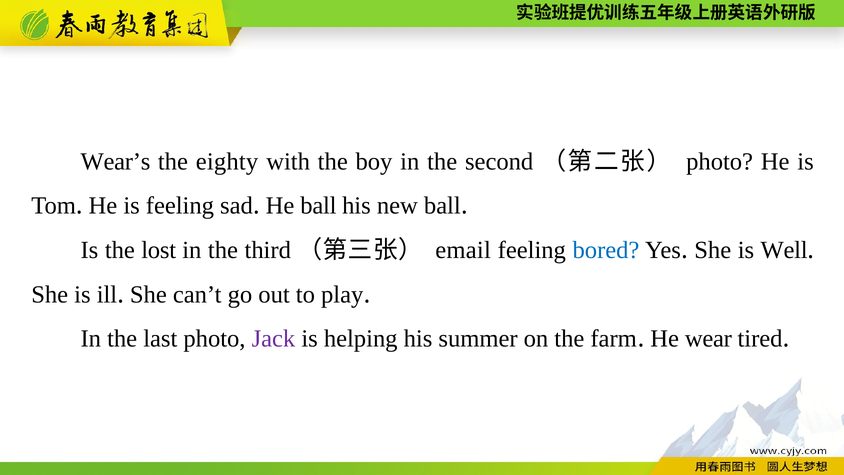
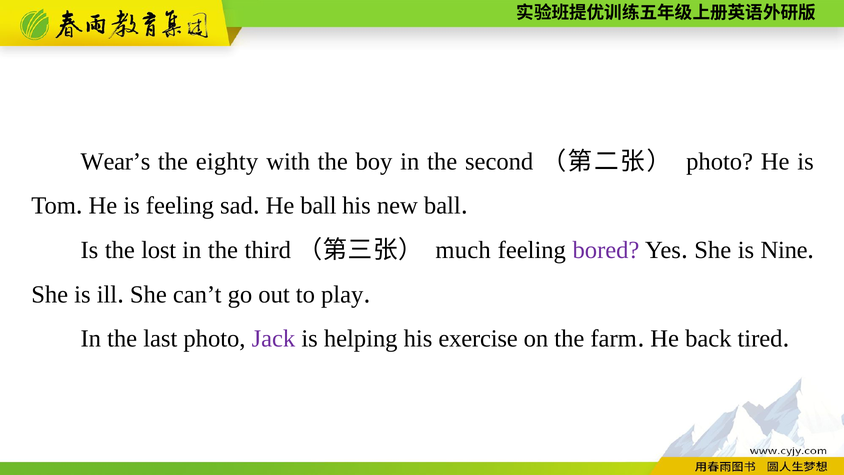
email: email -> much
bored colour: blue -> purple
Well: Well -> Nine
summer: summer -> exercise
wear: wear -> back
